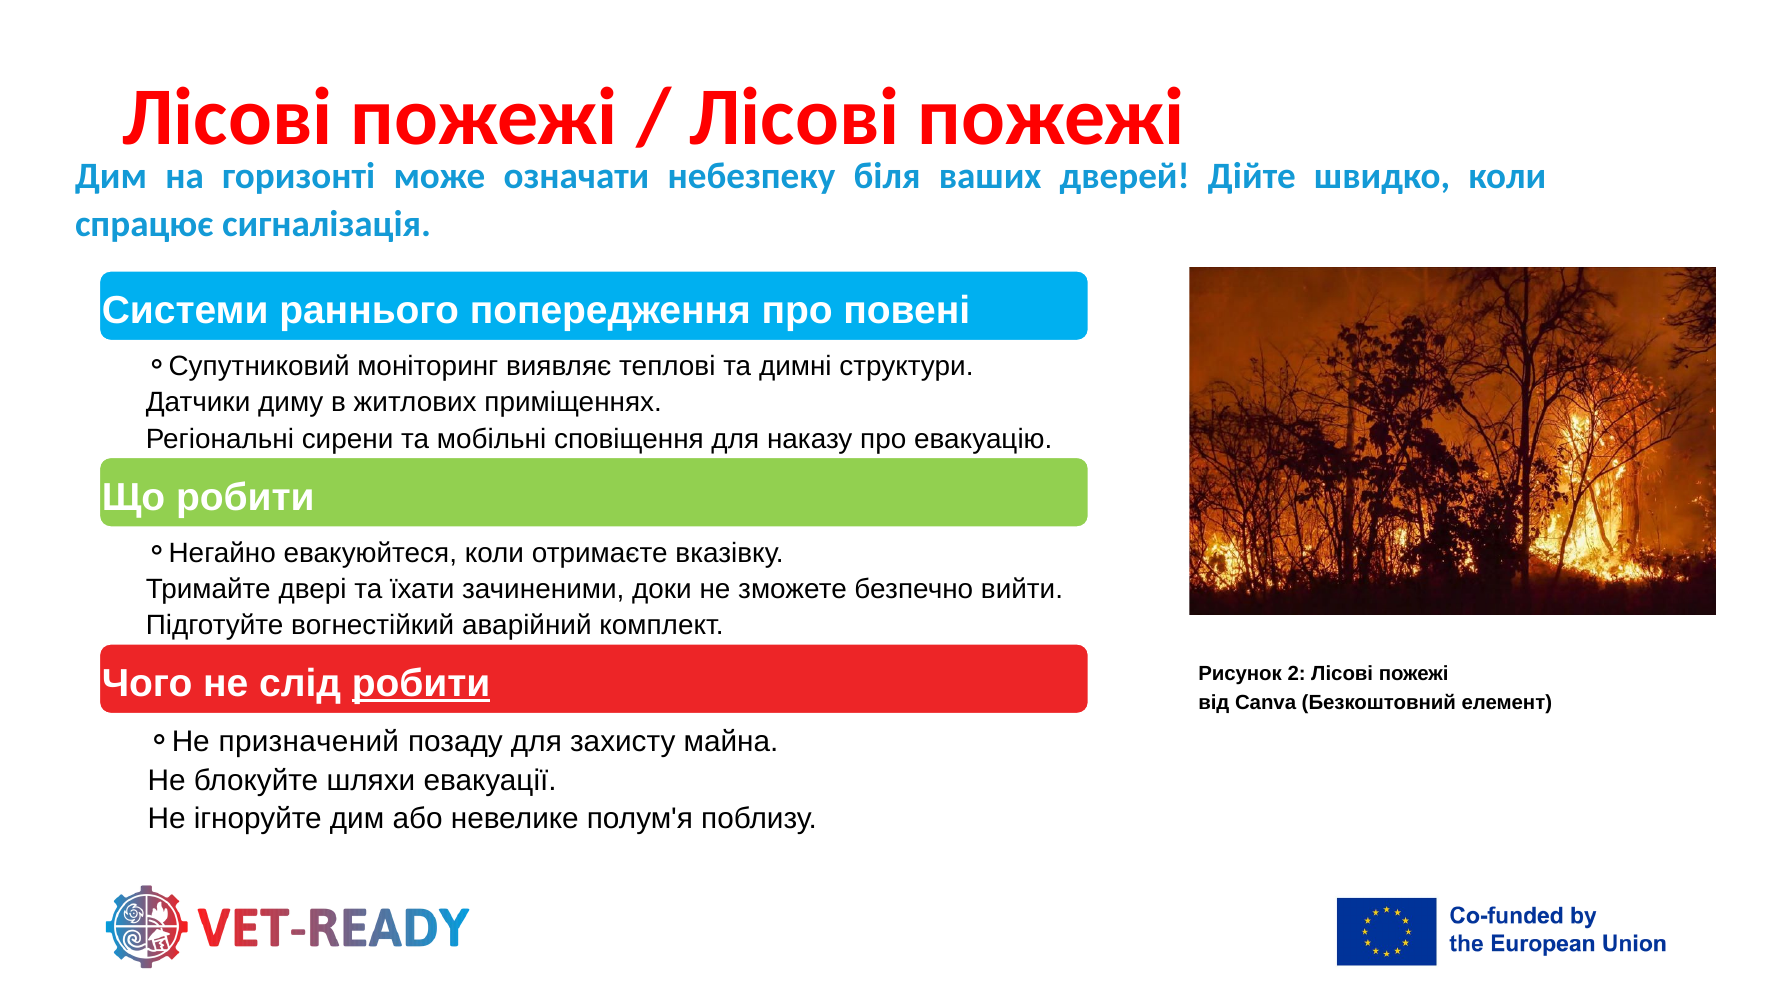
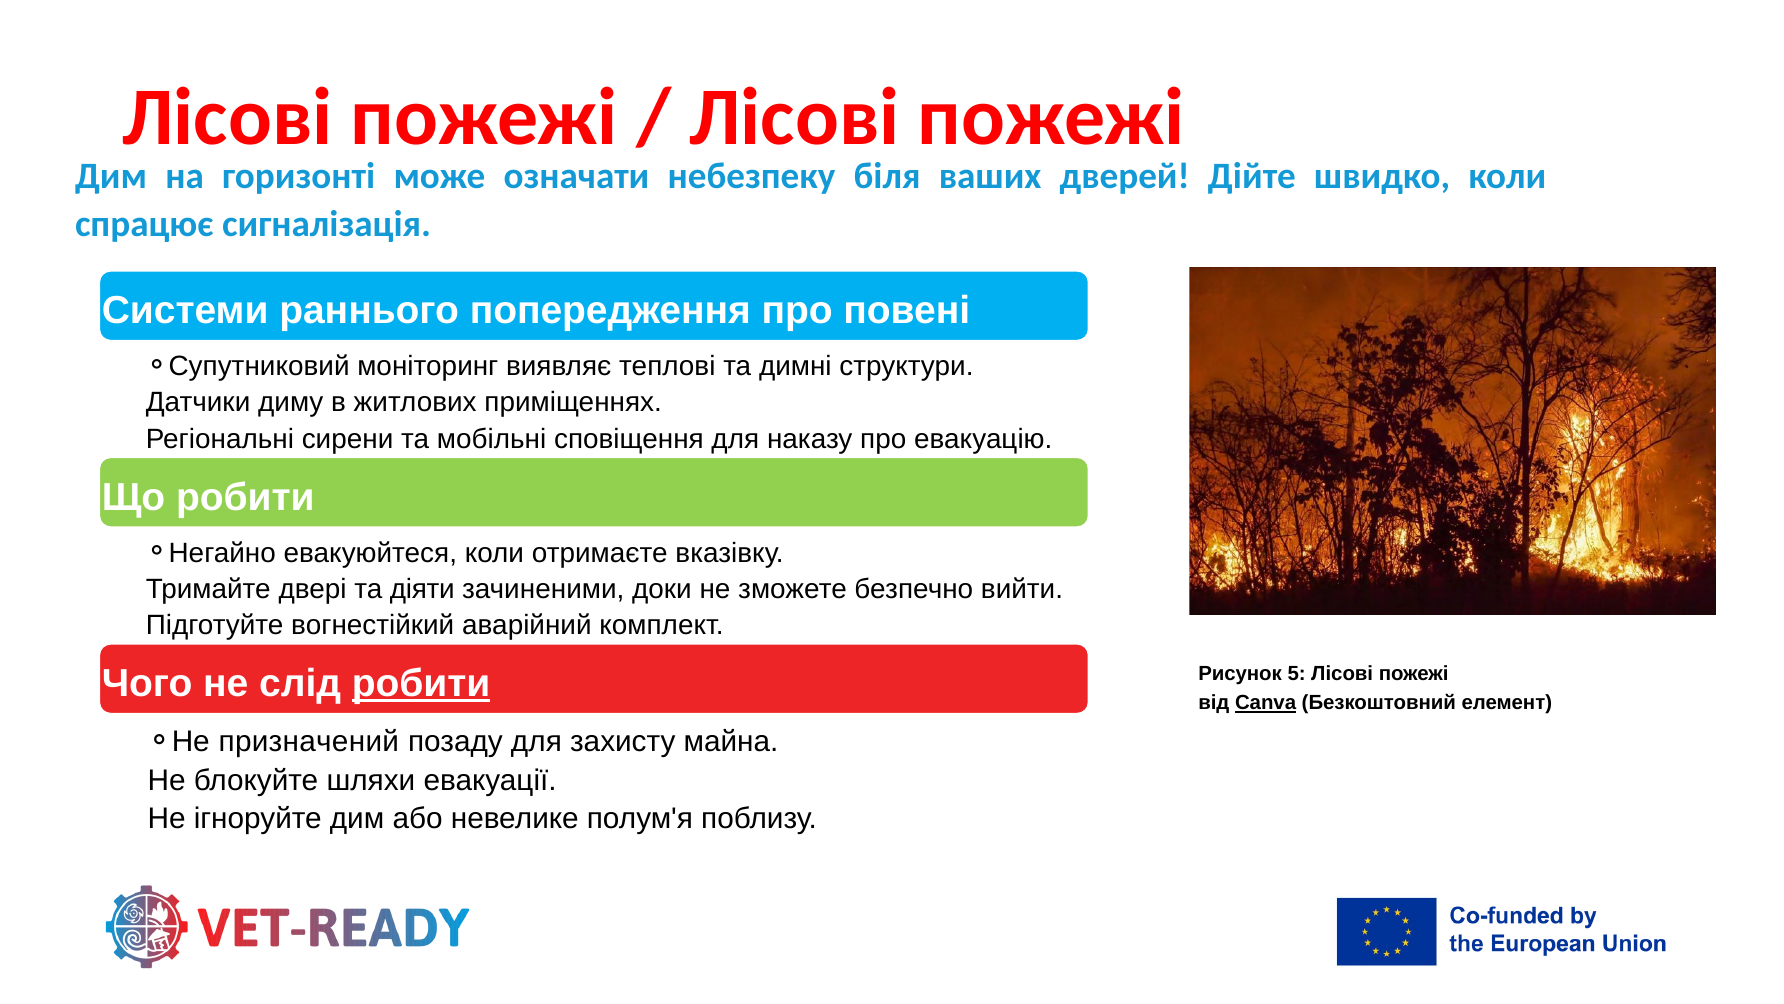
їхати: їхати -> діяти
2: 2 -> 5
Canva underline: none -> present
